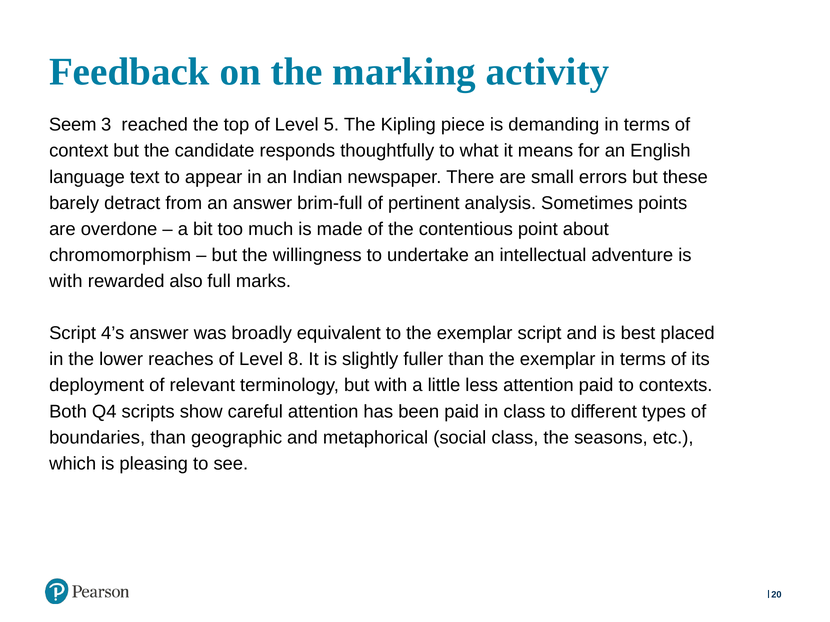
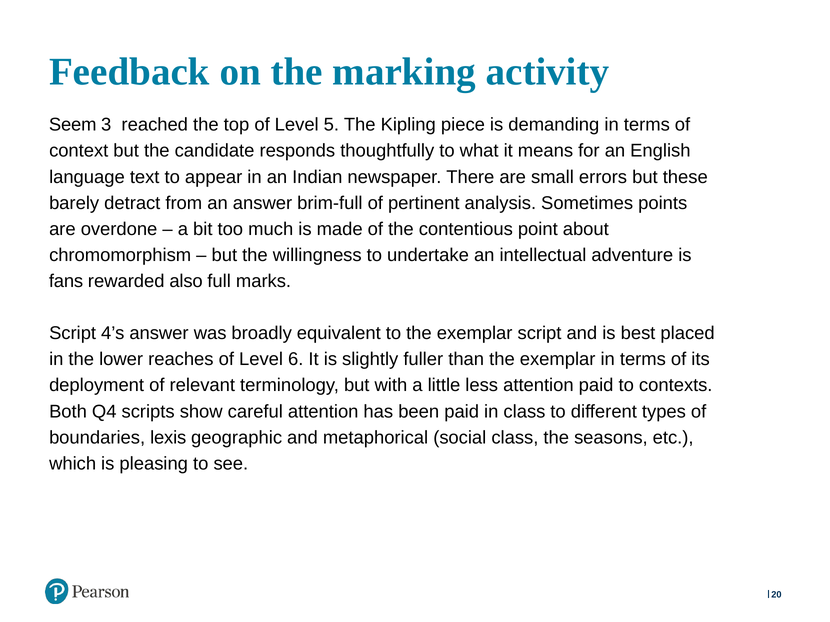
with at (66, 281): with -> fans
8: 8 -> 6
boundaries than: than -> lexis
